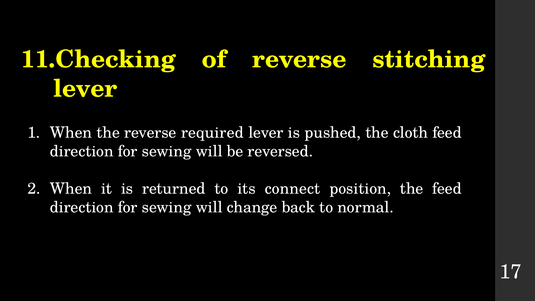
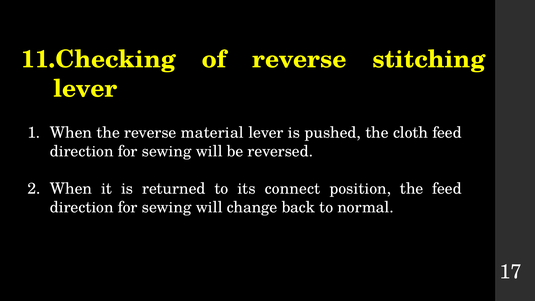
required: required -> material
